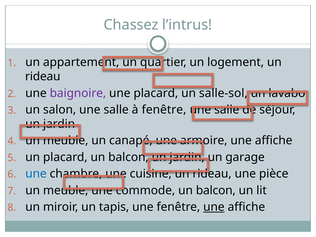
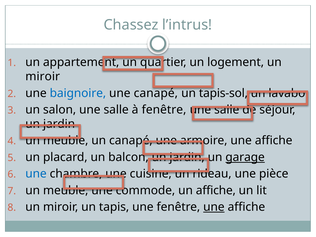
rideau at (43, 77): rideau -> miroir
baignoire colour: purple -> blue
une placard: placard -> canapé
salle-sol: salle-sol -> tapis-sol
garage underline: none -> present
balcon at (216, 190): balcon -> affiche
